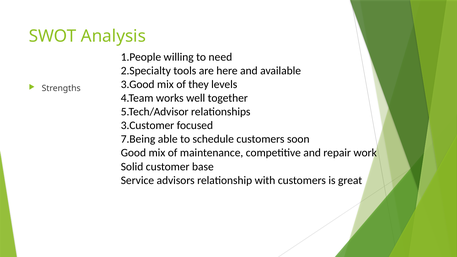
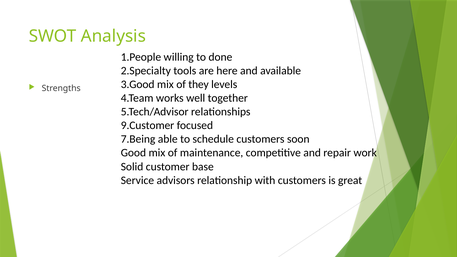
need: need -> done
3.Customer: 3.Customer -> 9.Customer
